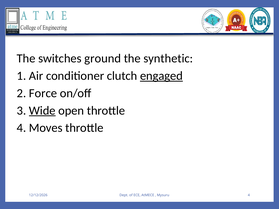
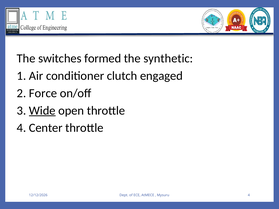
ground: ground -> formed
engaged underline: present -> none
Moves: Moves -> Center
